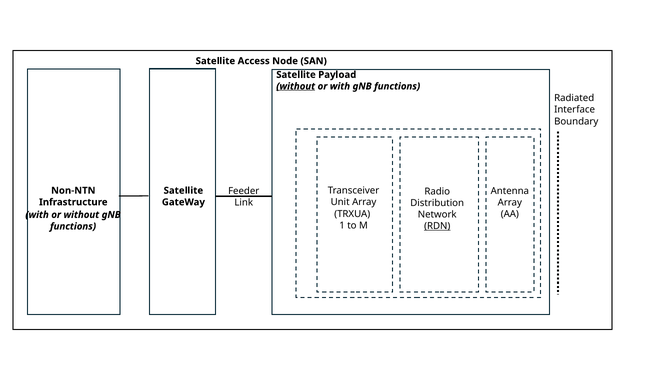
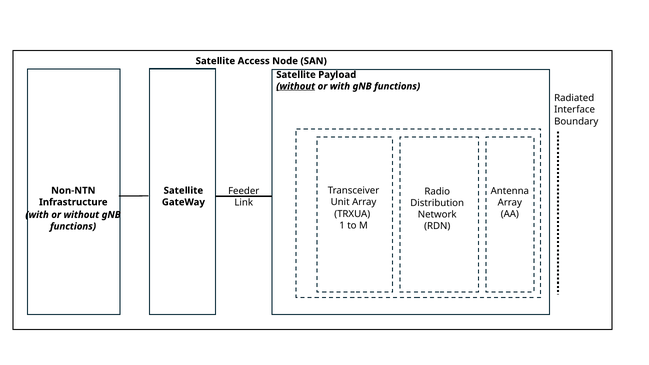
RDN underline: present -> none
